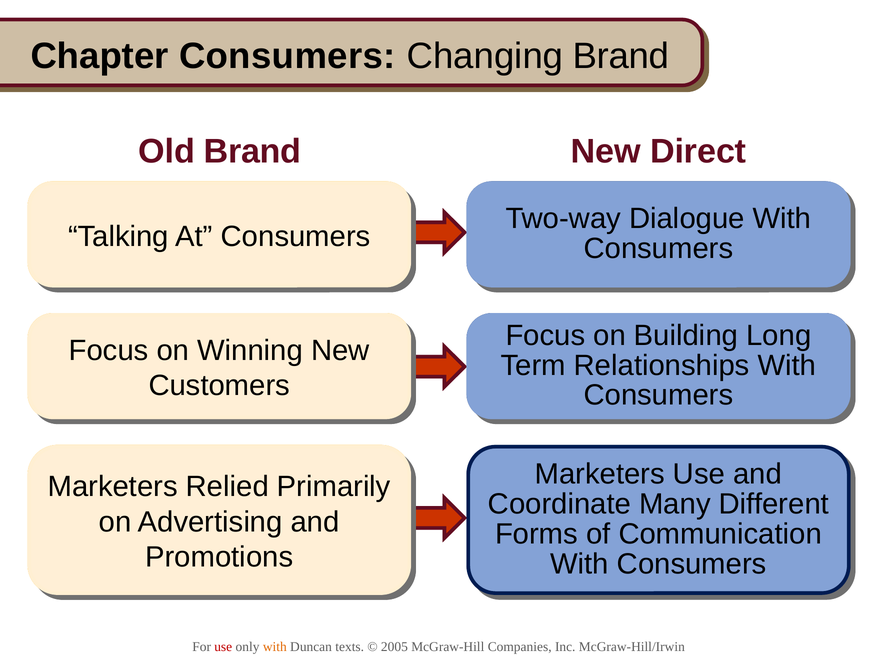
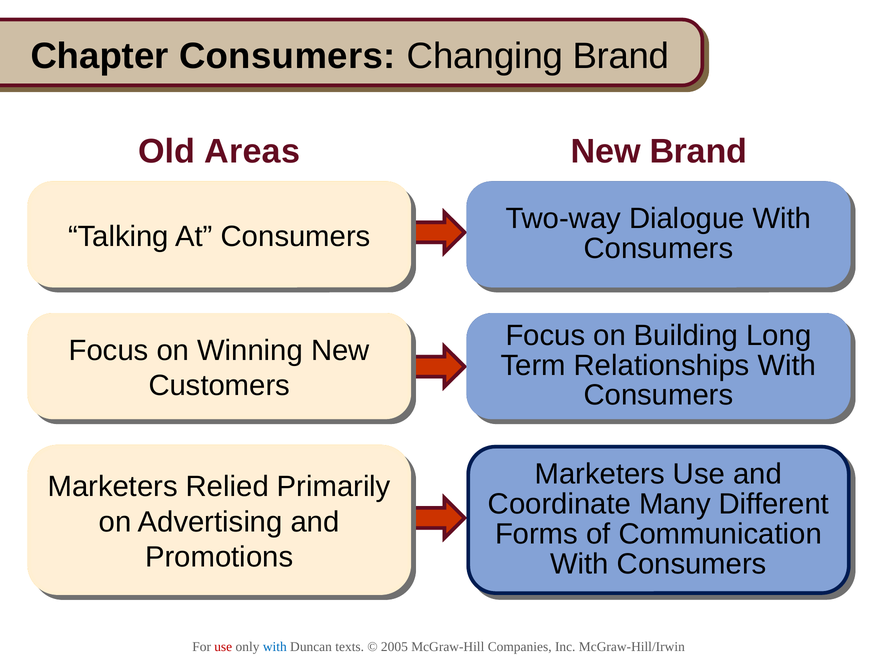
Old Brand: Brand -> Areas
New Direct: Direct -> Brand
with at (275, 646) colour: orange -> blue
